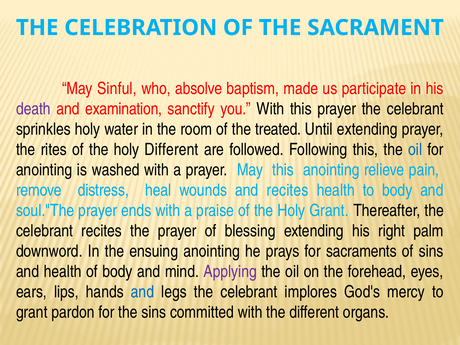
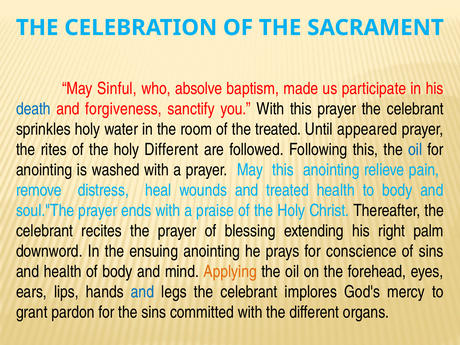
death colour: purple -> blue
examination: examination -> forgiveness
Until extending: extending -> appeared
and recites: recites -> treated
Holy Grant: Grant -> Christ
sacraments: sacraments -> conscience
Applying colour: purple -> orange
